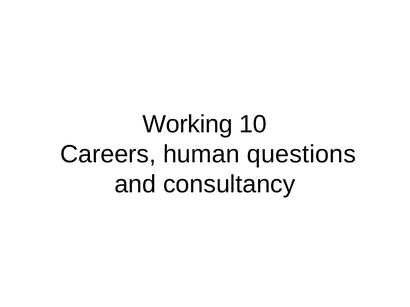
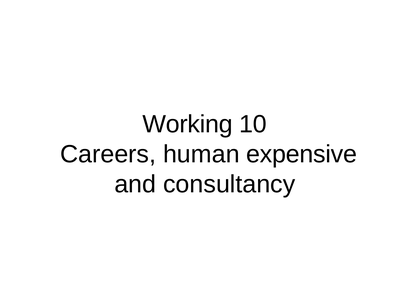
questions: questions -> expensive
